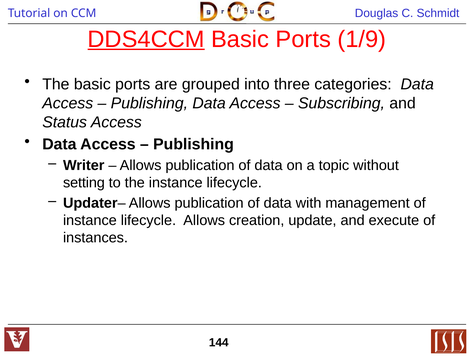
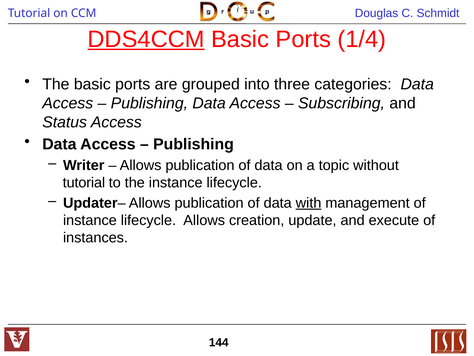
1/9: 1/9 -> 1/4
setting at (84, 182): setting -> tutorial
with underline: none -> present
